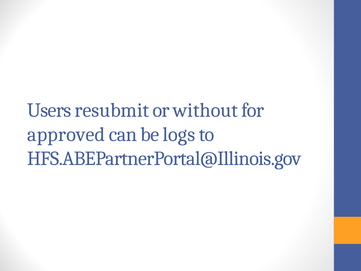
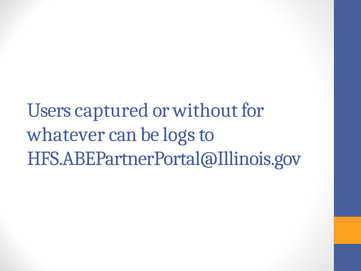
resubmit: resubmit -> captured
approved: approved -> whatever
